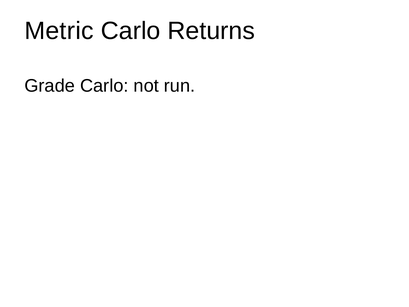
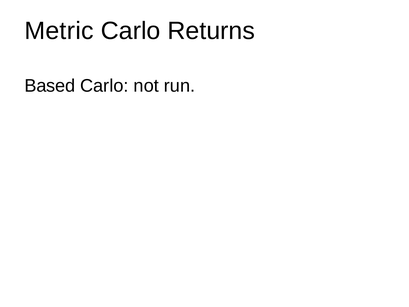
Grade: Grade -> Based
